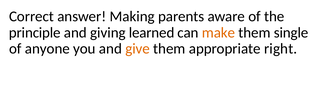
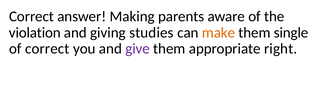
principle: principle -> violation
learned: learned -> studies
of anyone: anyone -> correct
give colour: orange -> purple
